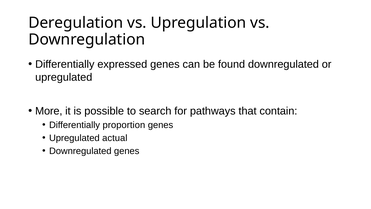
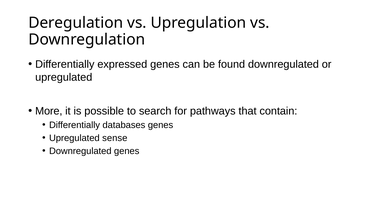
proportion: proportion -> databases
actual: actual -> sense
